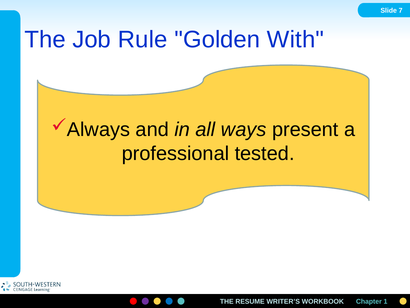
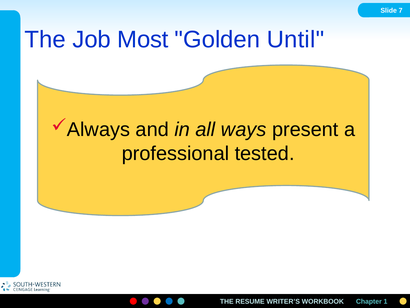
Rule: Rule -> Most
With: With -> Until
